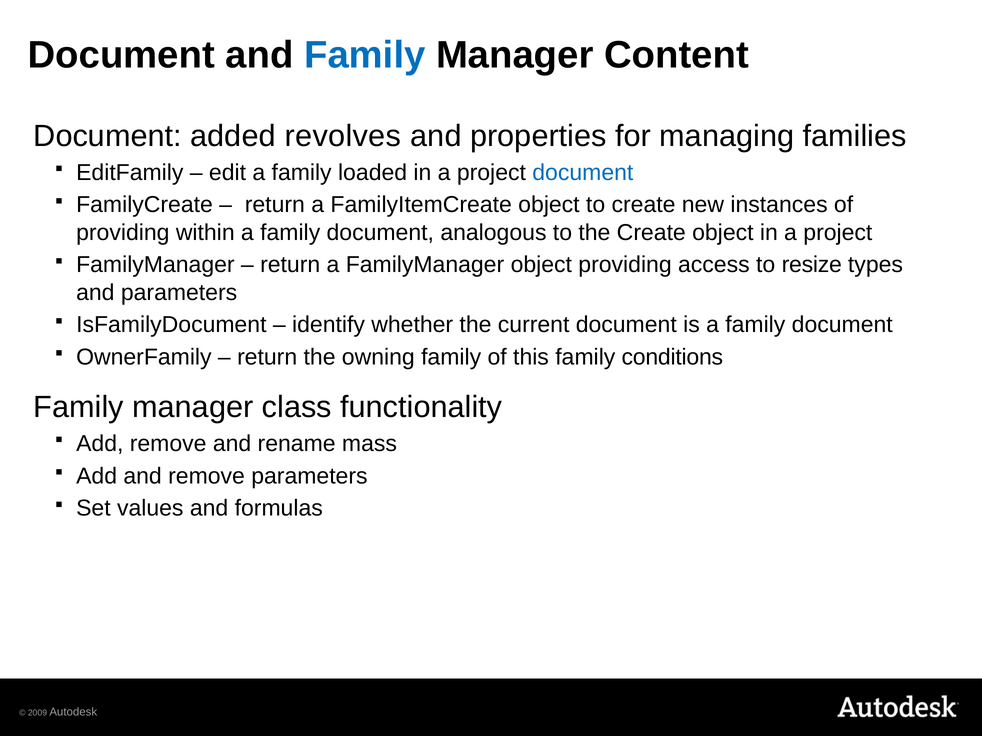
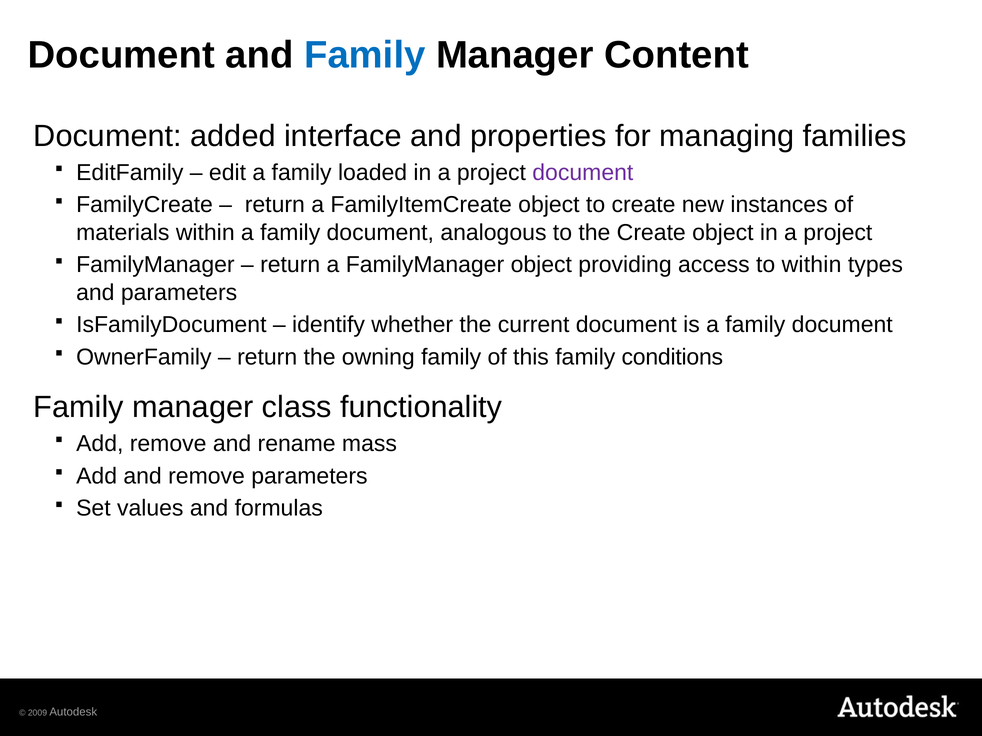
revolves: revolves -> interface
document at (583, 173) colour: blue -> purple
providing at (123, 233): providing -> materials
to resize: resize -> within
